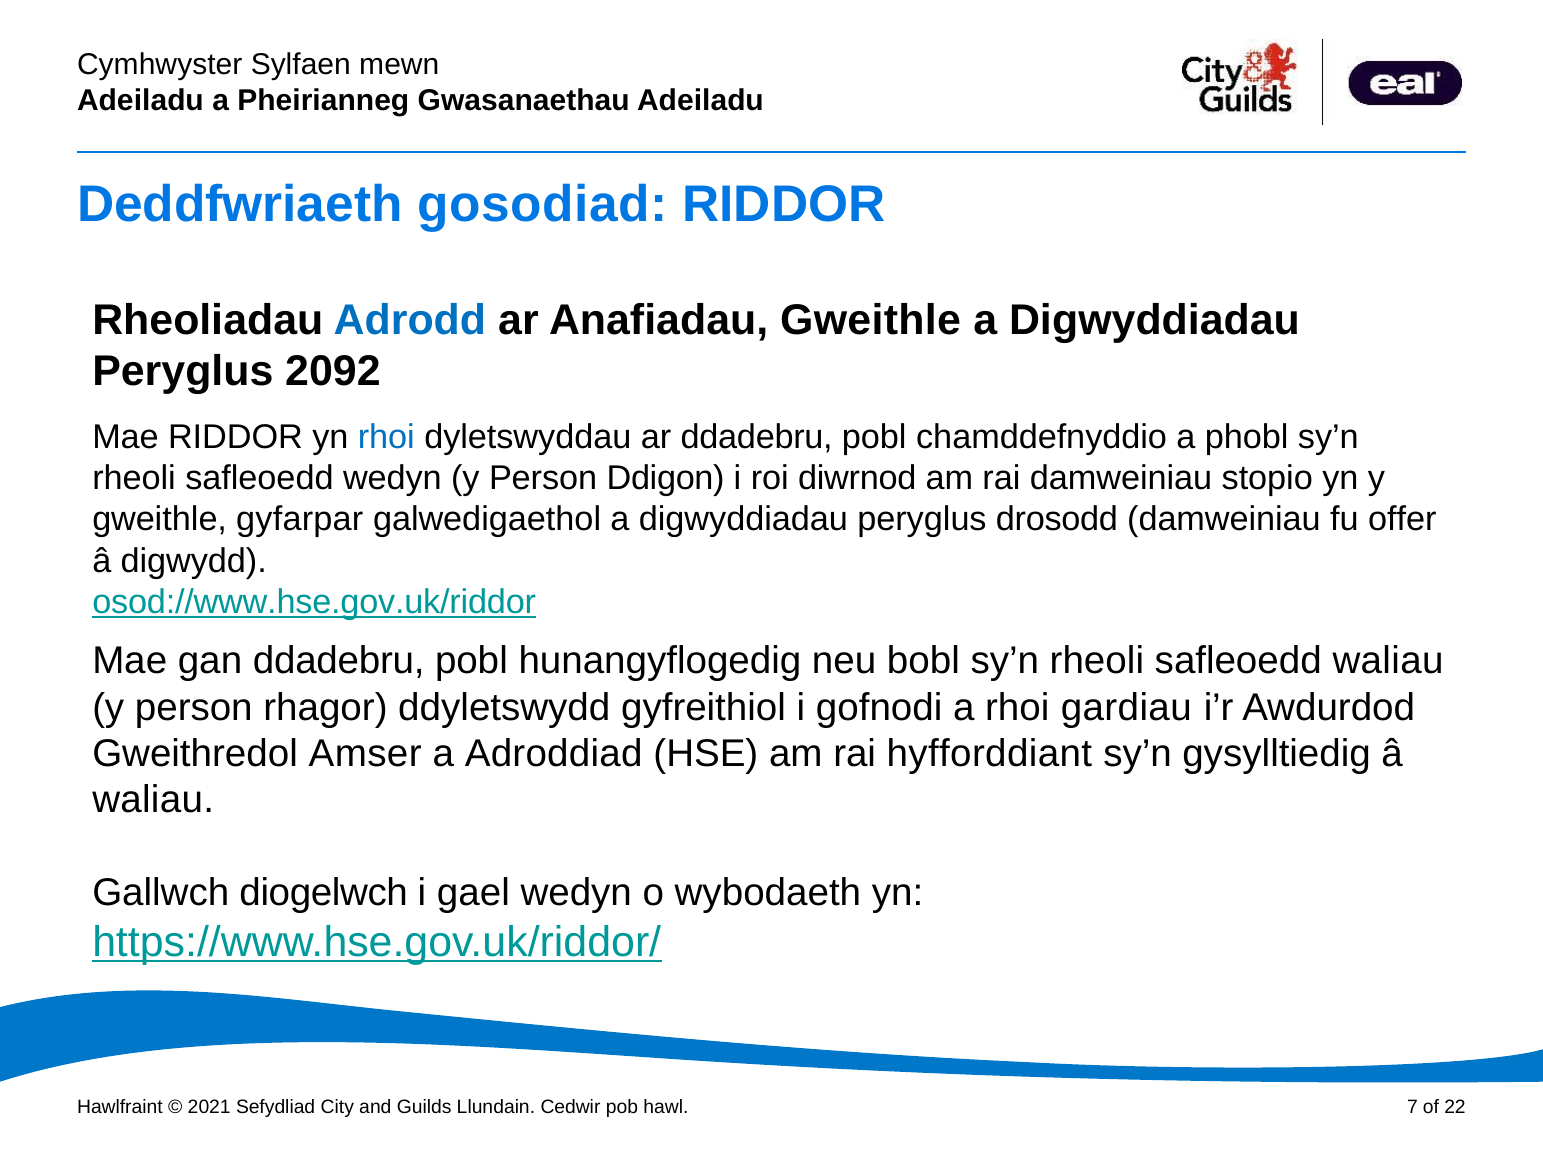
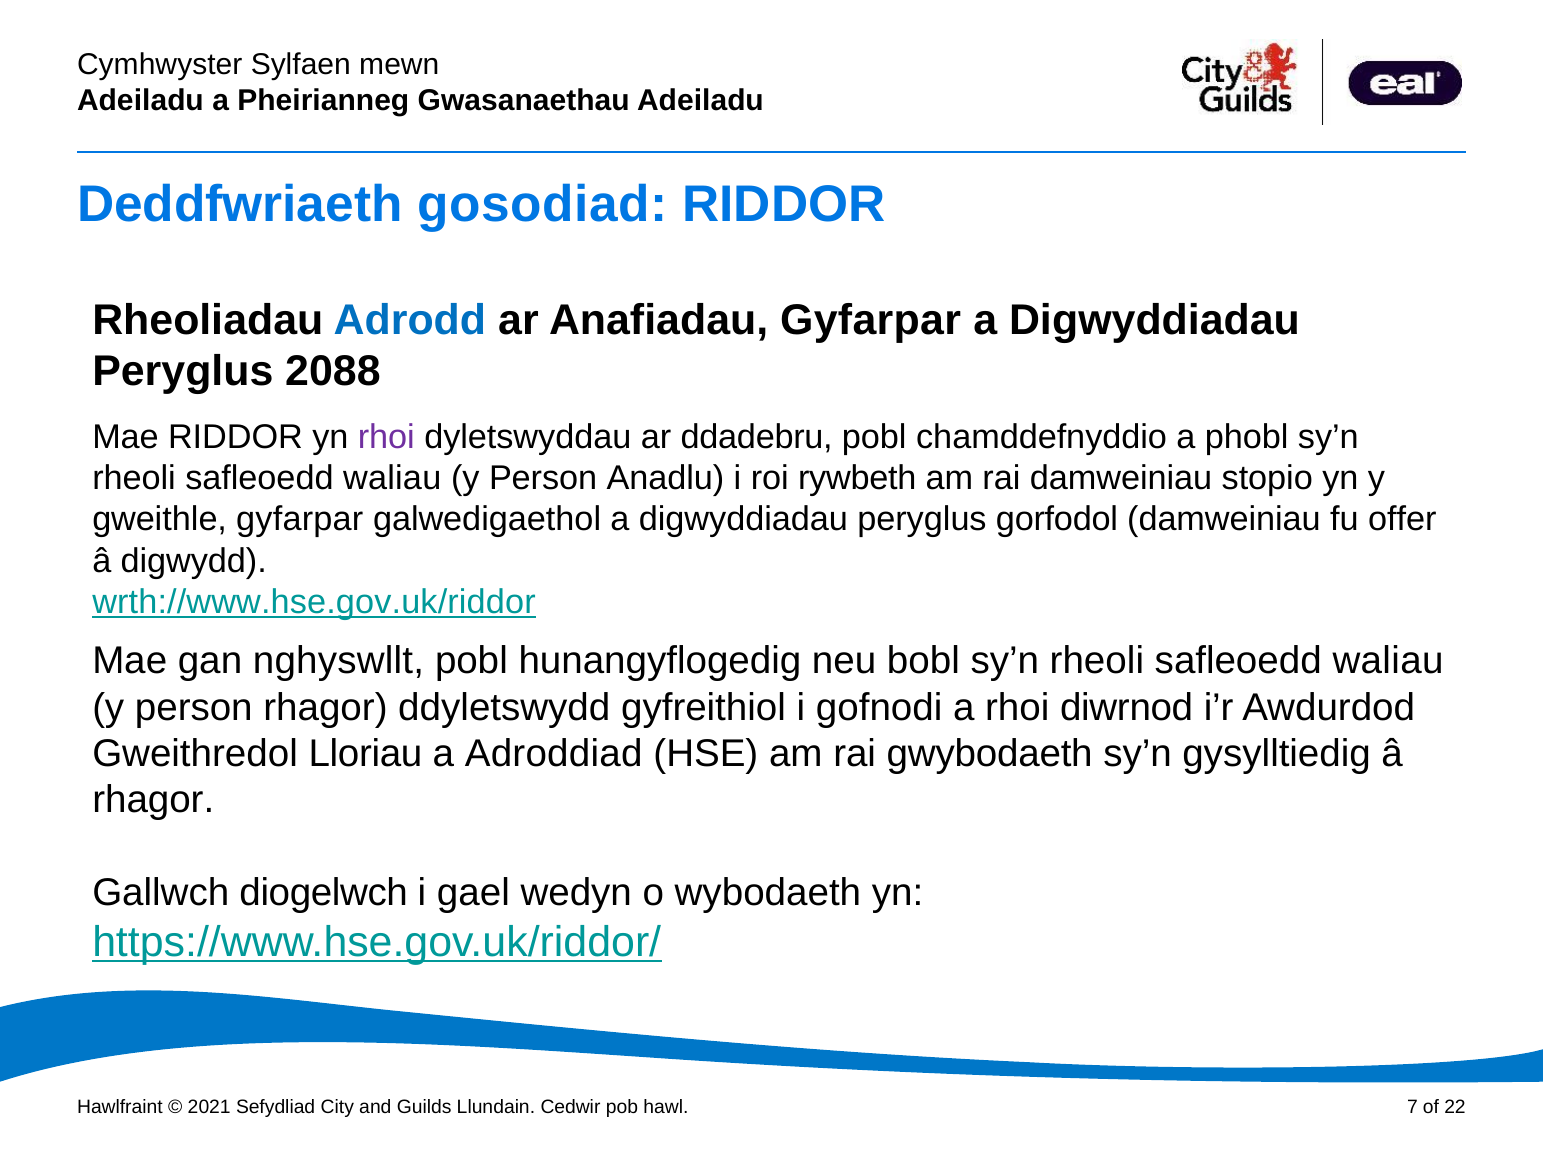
Anafiadau Gweithle: Gweithle -> Gyfarpar
2092: 2092 -> 2088
rhoi at (386, 437) colour: blue -> purple
wedyn at (392, 478): wedyn -> waliau
Ddigon: Ddigon -> Anadlu
diwrnod: diwrnod -> rywbeth
drosodd: drosodd -> gorfodol
osod://www.hse.gov.uk/riddor: osod://www.hse.gov.uk/riddor -> wrth://www.hse.gov.uk/riddor
gan ddadebru: ddadebru -> nghyswllt
gardiau: gardiau -> diwrnod
Amser: Amser -> Lloriau
hyfforddiant: hyfforddiant -> gwybodaeth
waliau at (153, 800): waliau -> rhagor
